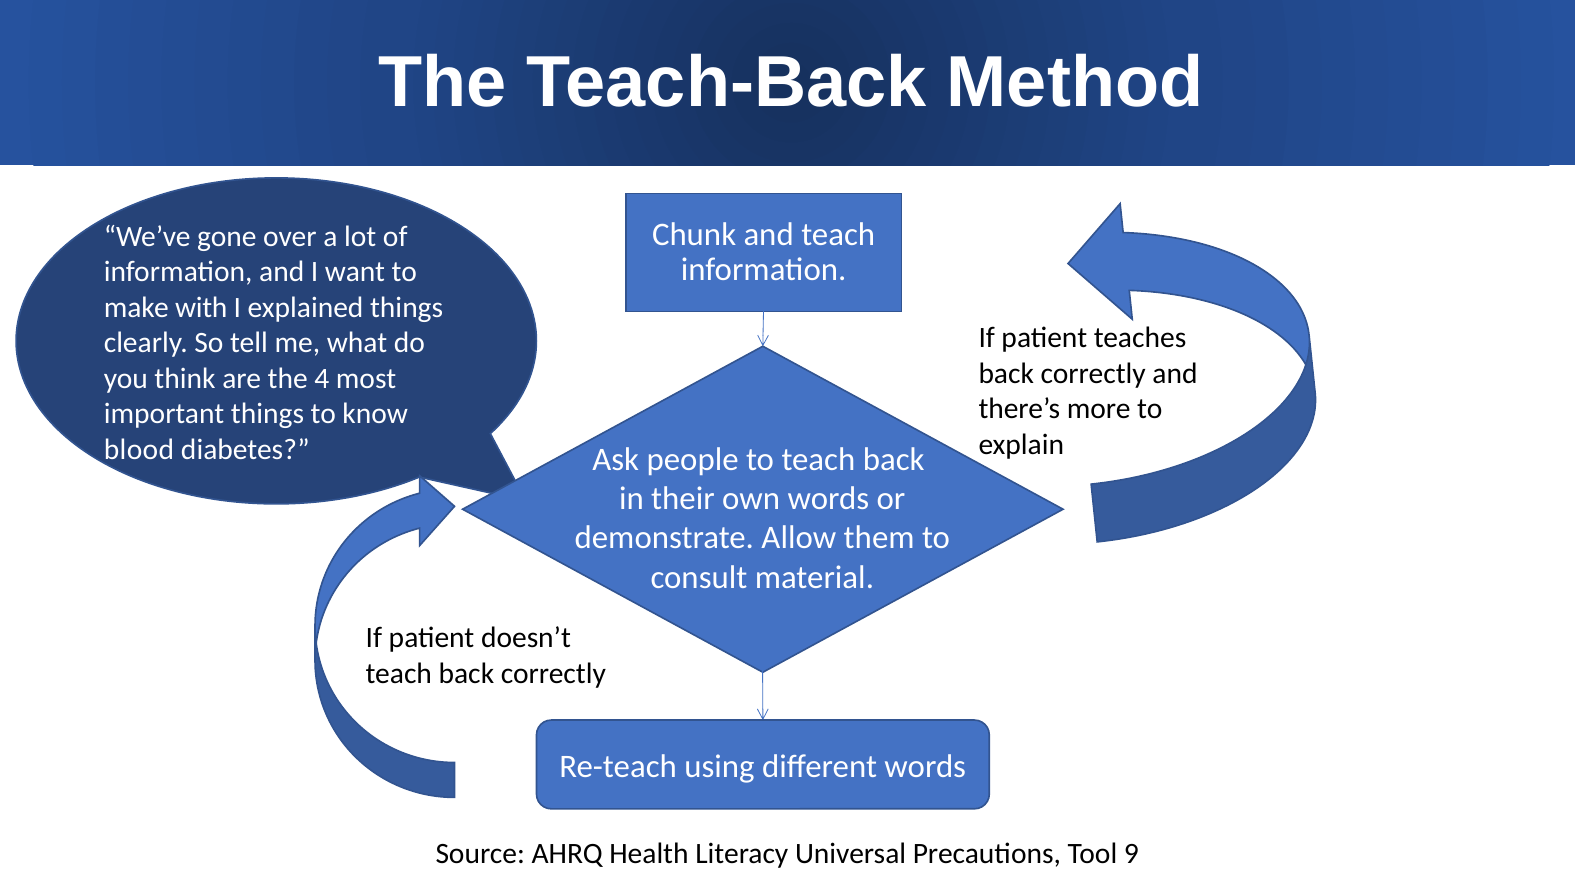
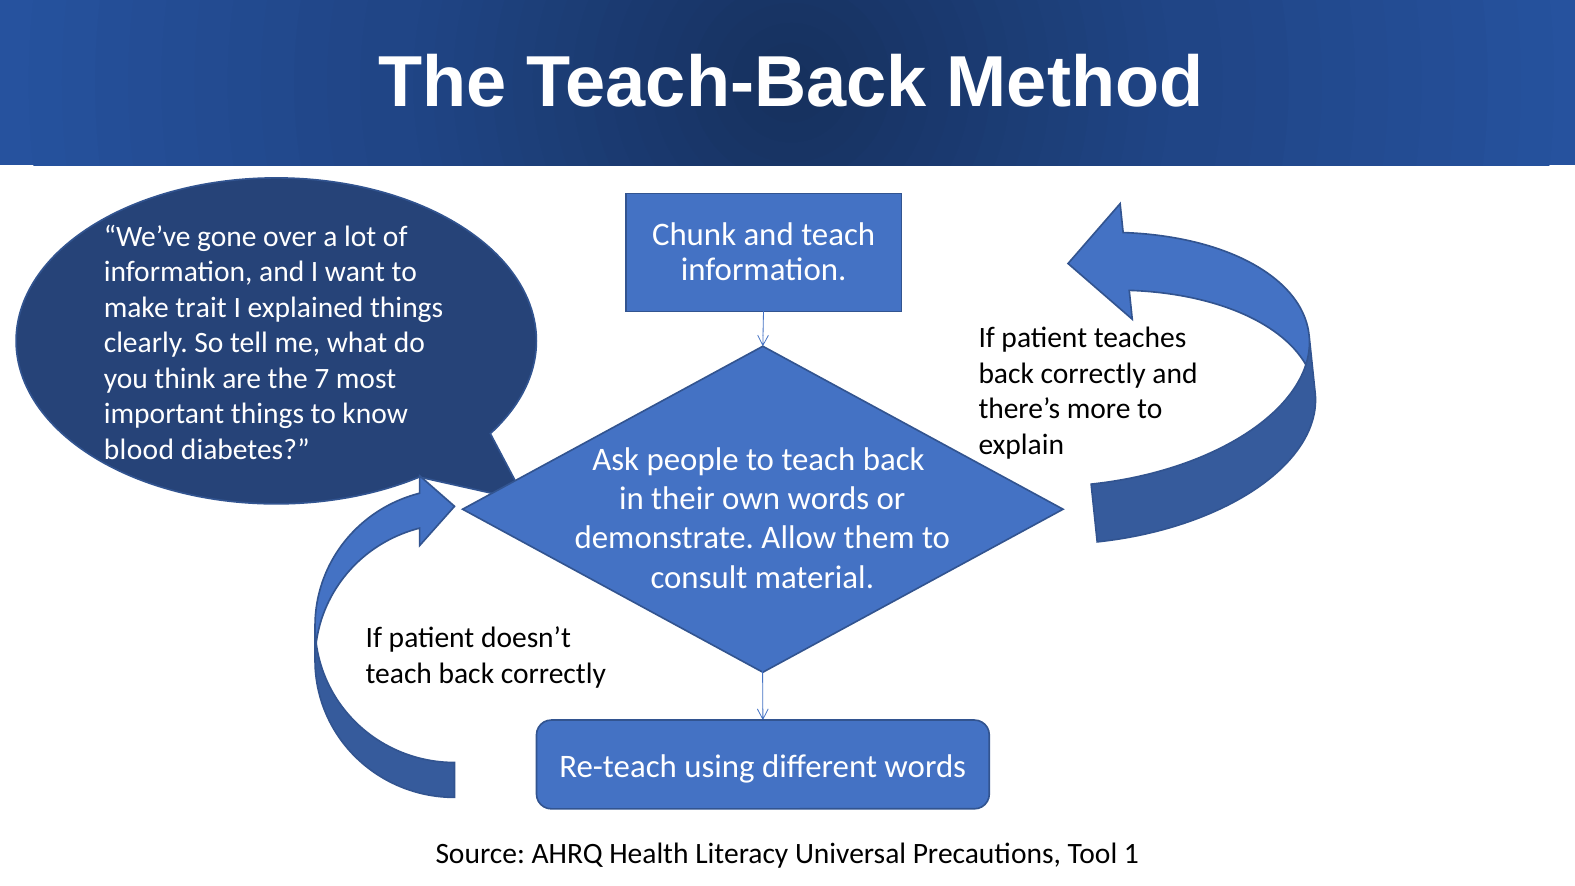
with: with -> trait
4: 4 -> 7
9: 9 -> 1
